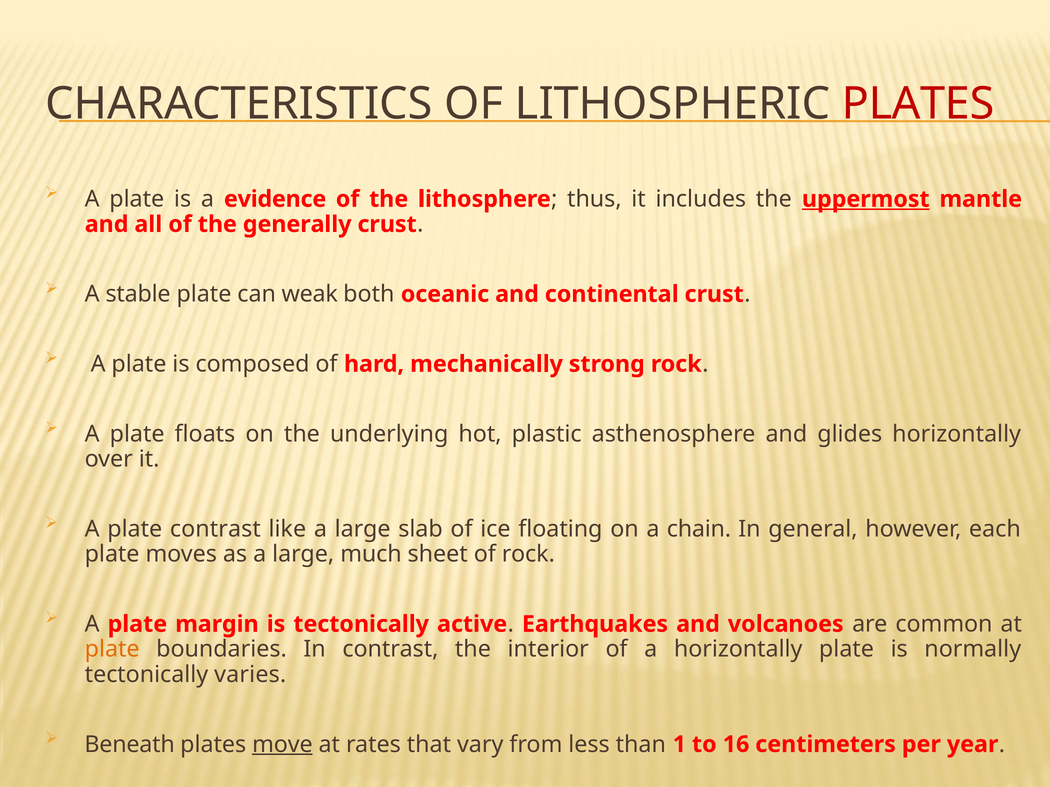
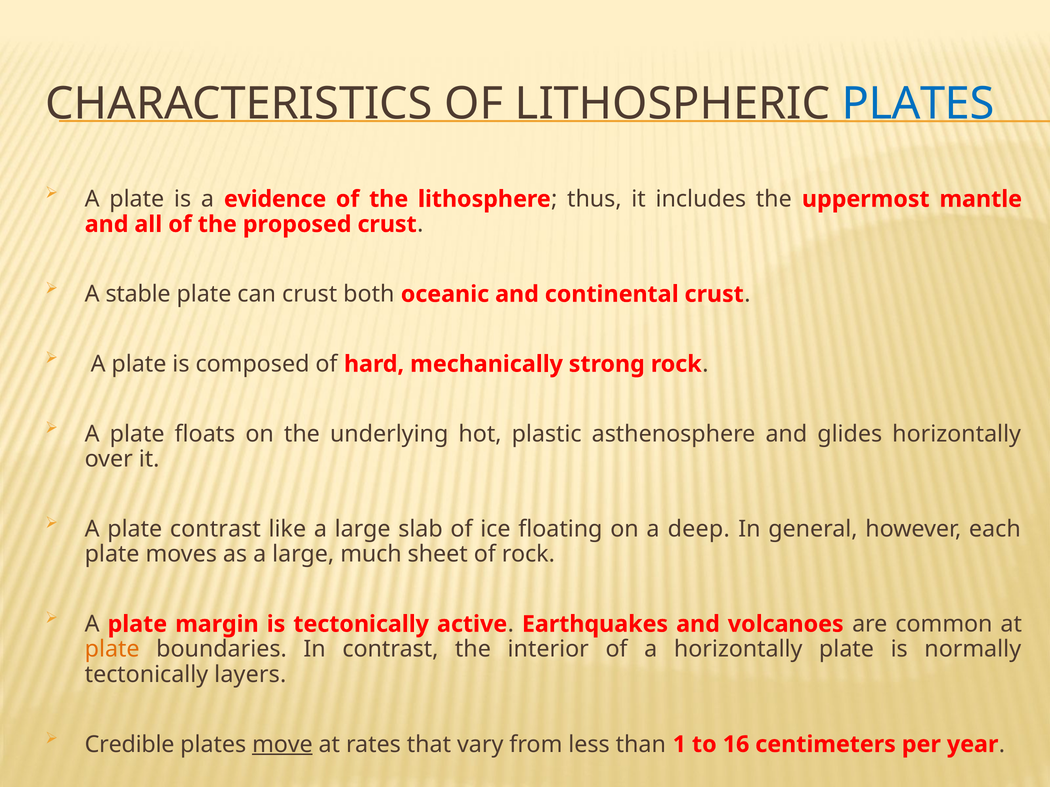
PLATES at (918, 104) colour: red -> blue
uppermost underline: present -> none
generally: generally -> proposed
can weak: weak -> crust
chain: chain -> deep
varies: varies -> layers
Beneath: Beneath -> Credible
